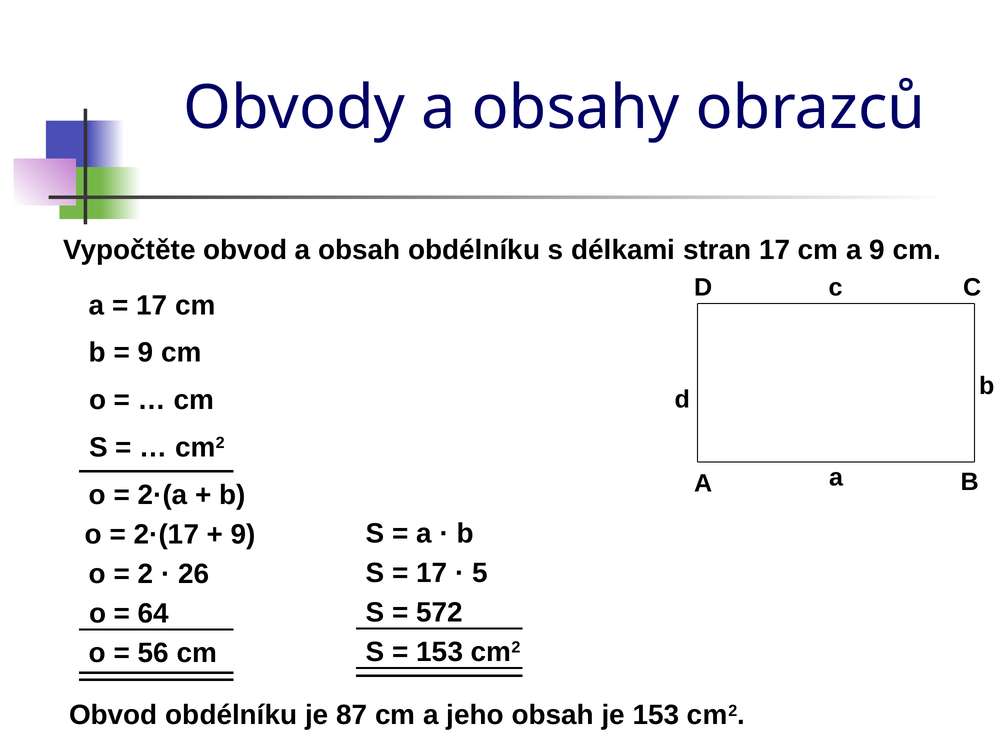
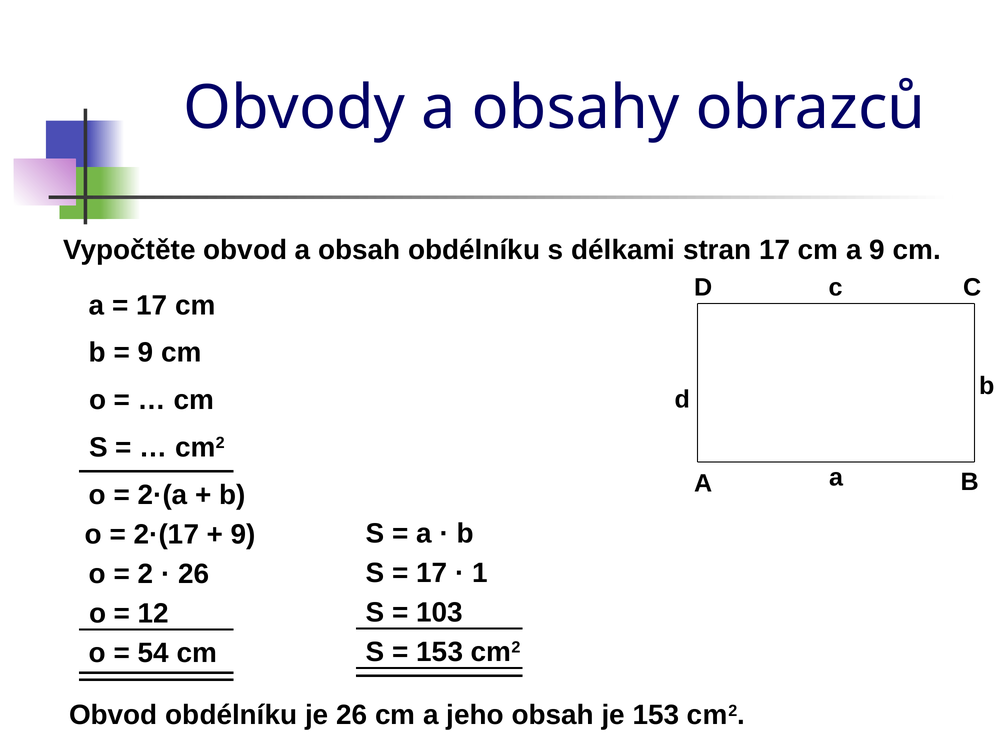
5: 5 -> 1
572: 572 -> 103
64: 64 -> 12
56: 56 -> 54
je 87: 87 -> 26
